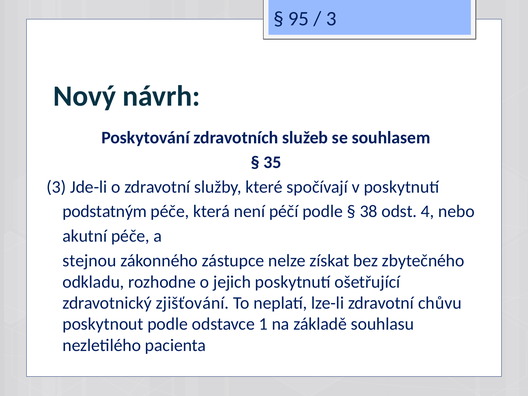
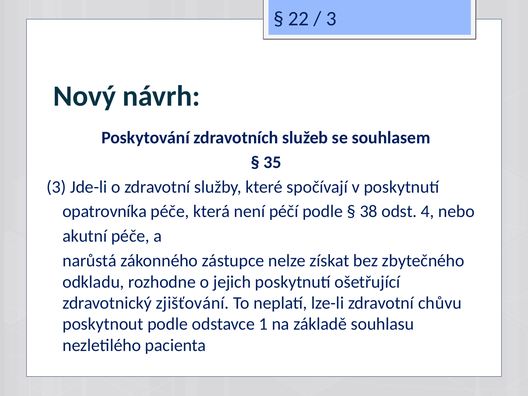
95: 95 -> 22
podstatným: podstatným -> opatrovníka
stejnou: stejnou -> narůstá
